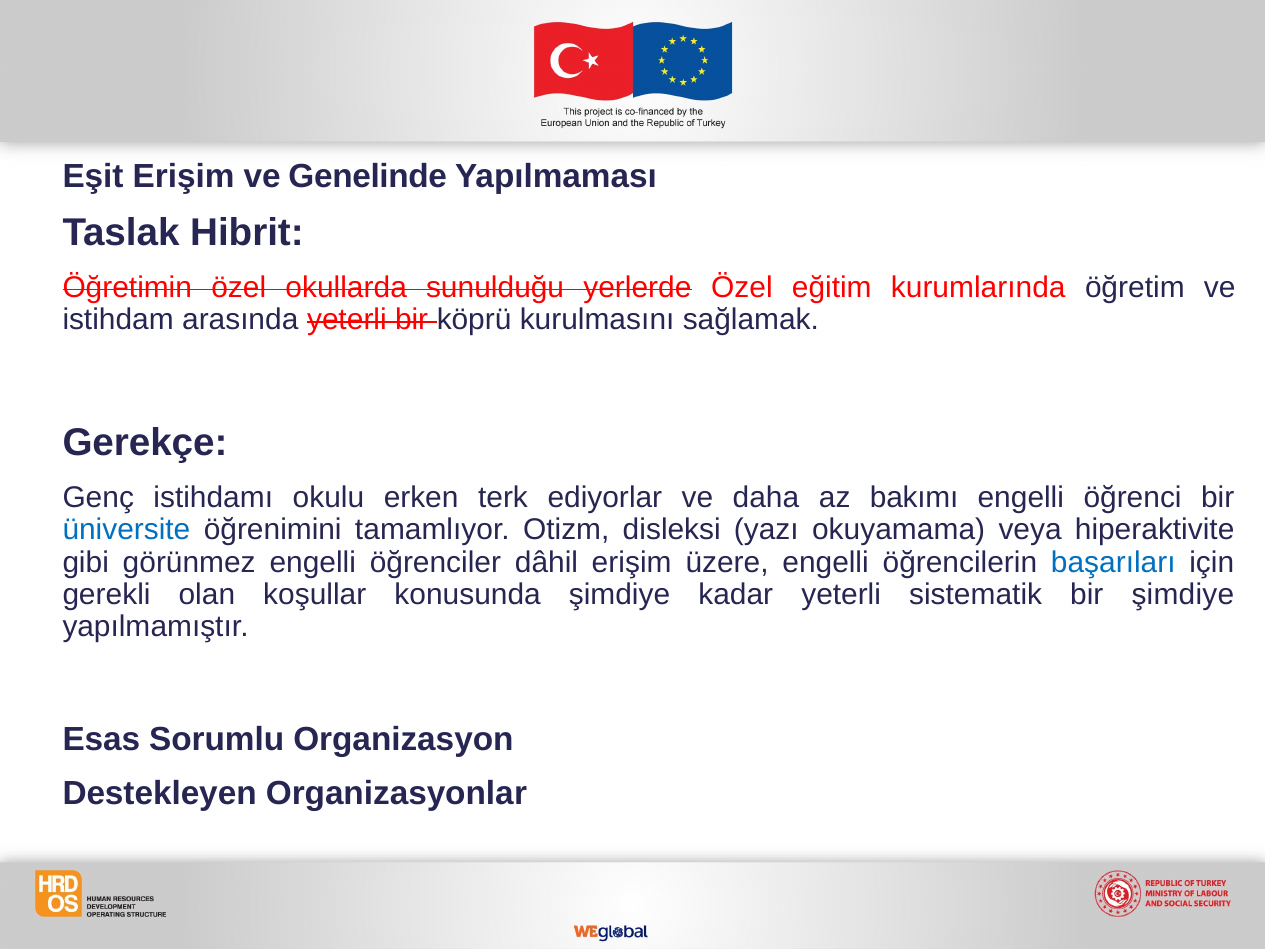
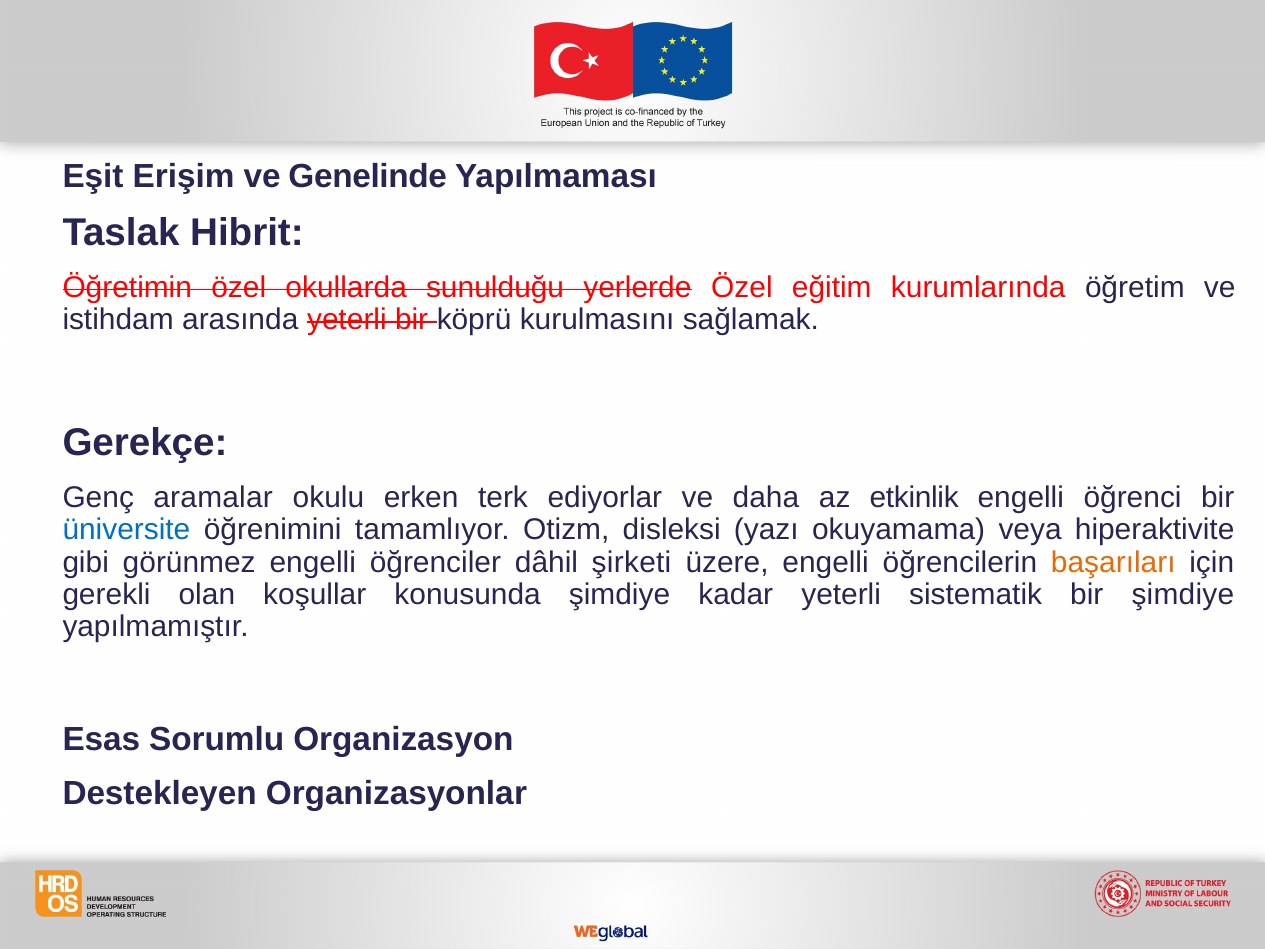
istihdamı: istihdamı -> aramalar
bakımı: bakımı -> etkinlik
dâhil erişim: erişim -> şirketi
başarıları colour: blue -> orange
